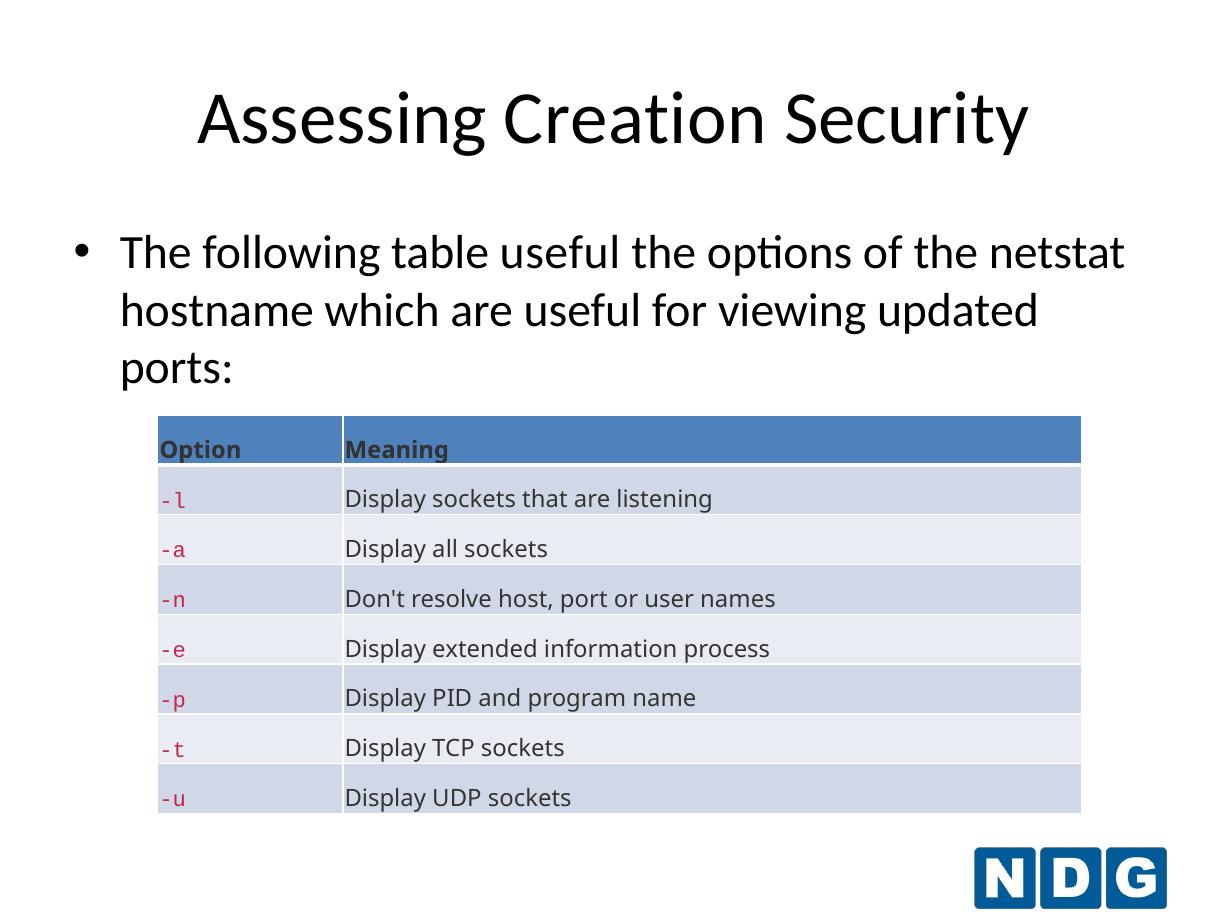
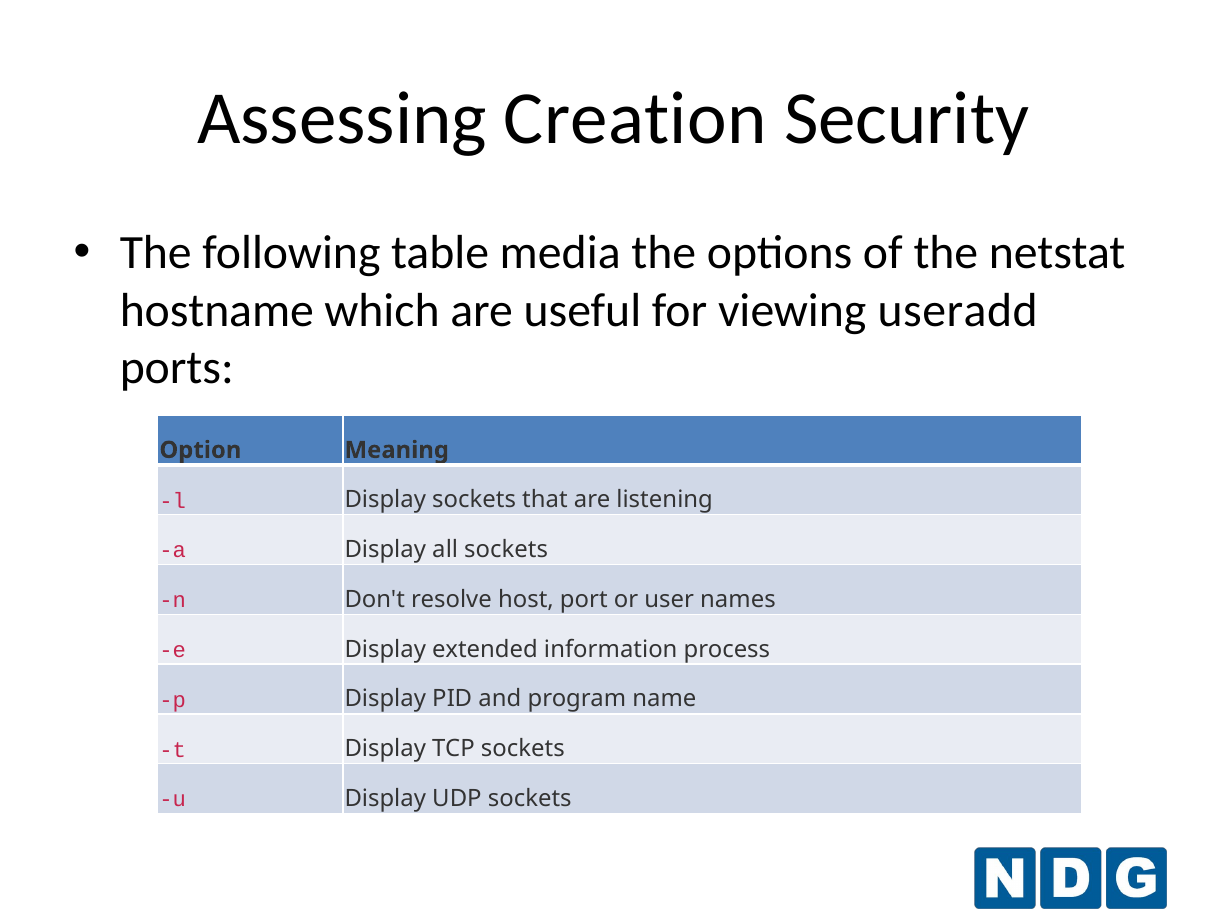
table useful: useful -> media
updated: updated -> useradd
